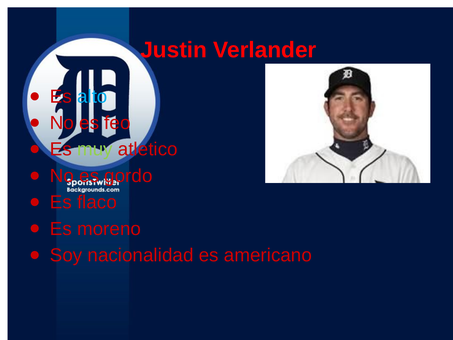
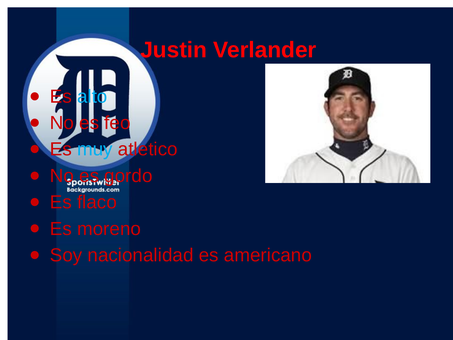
muy colour: light green -> light blue
